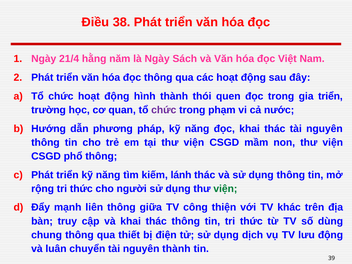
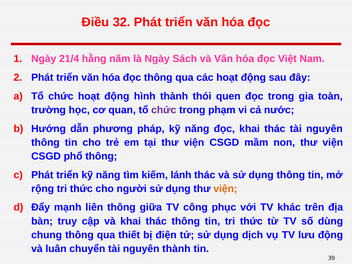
38: 38 -> 32
gia triển: triển -> toàn
viện at (225, 189) colour: green -> orange
thiện: thiện -> phục
